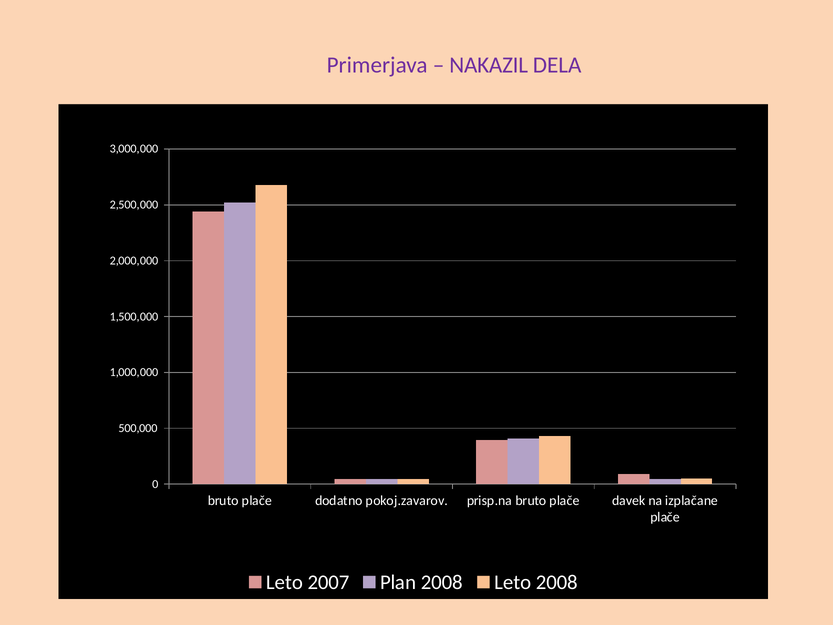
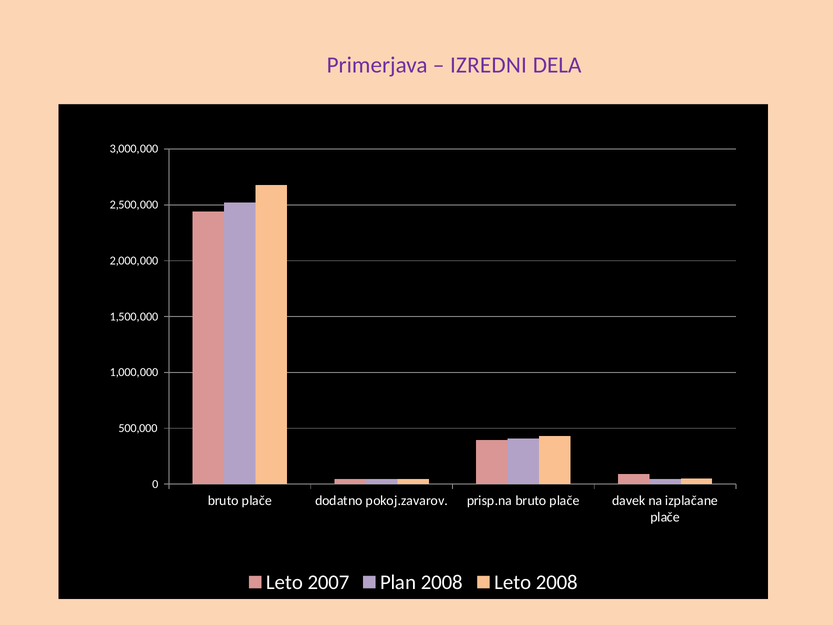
NAKAZIL: NAKAZIL -> IZREDNI
